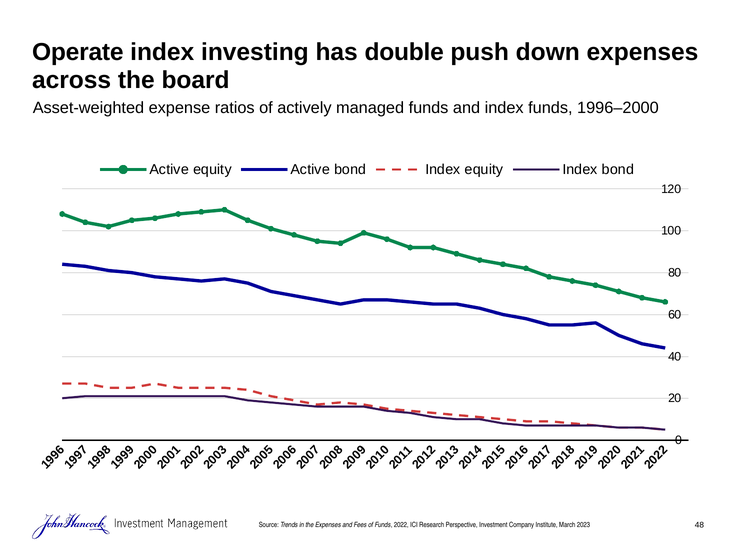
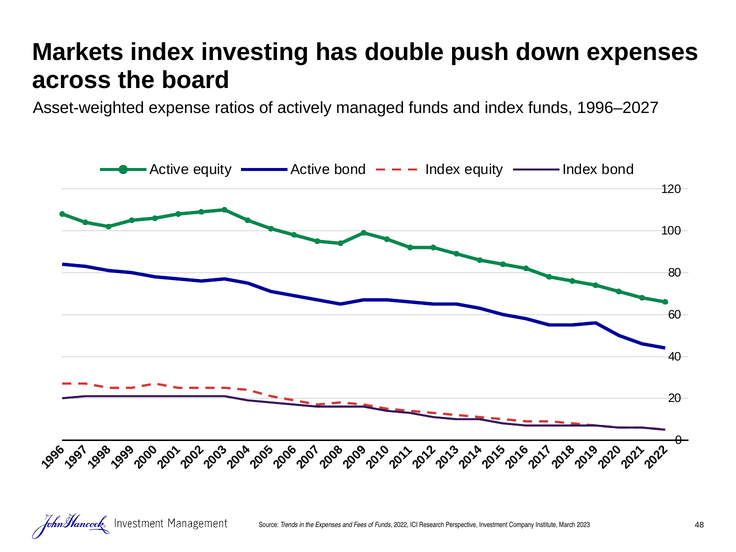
Operate: Operate -> Markets
1996–2000: 1996–2000 -> 1996–2027
